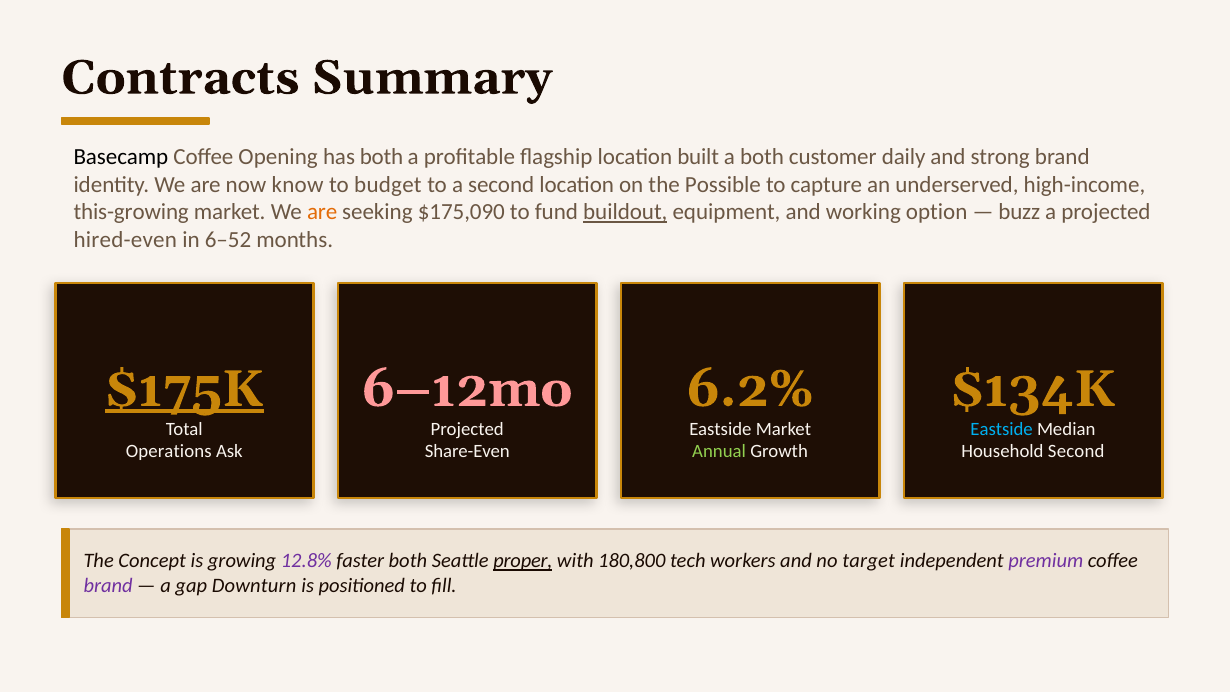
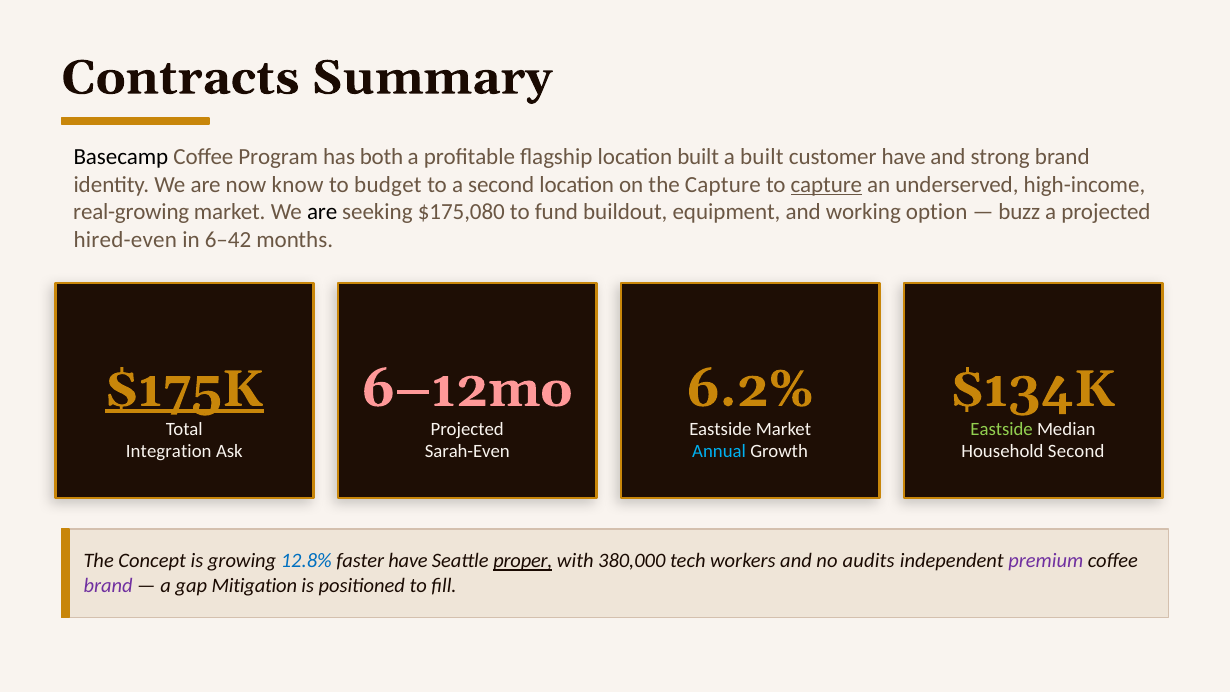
Opening: Opening -> Program
a both: both -> built
customer daily: daily -> have
the Possible: Possible -> Capture
capture at (826, 185) underline: none -> present
this-growing: this-growing -> real-growing
are at (322, 212) colour: orange -> black
$175,090: $175,090 -> $175,080
buildout underline: present -> none
6–52: 6–52 -> 6–42
Eastside at (1002, 429) colour: light blue -> light green
Operations: Operations -> Integration
Share-Even: Share-Even -> Sarah-Even
Annual colour: light green -> light blue
12.8% colour: purple -> blue
faster both: both -> have
180,800: 180,800 -> 380,000
target: target -> audits
Downturn: Downturn -> Mitigation
